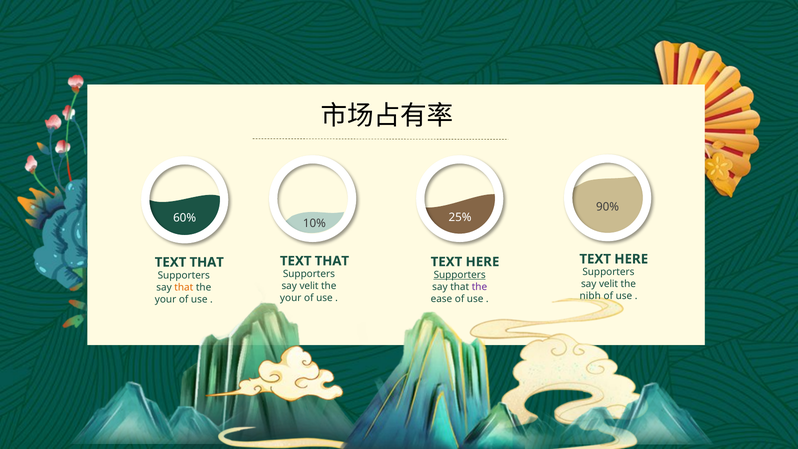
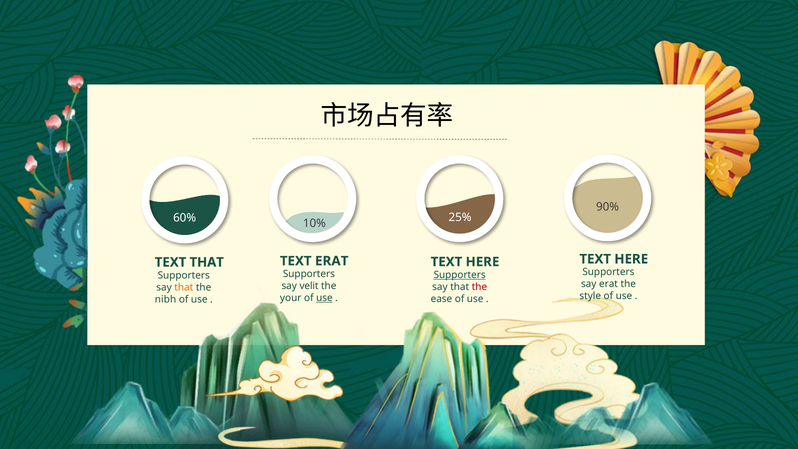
THAT at (332, 261): THAT -> ERAT
velit at (609, 284): velit -> erat
the at (479, 287) colour: purple -> red
nibh: nibh -> style
use at (324, 298) underline: none -> present
your at (166, 299): your -> nibh
